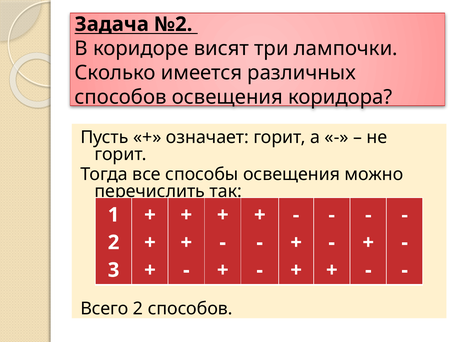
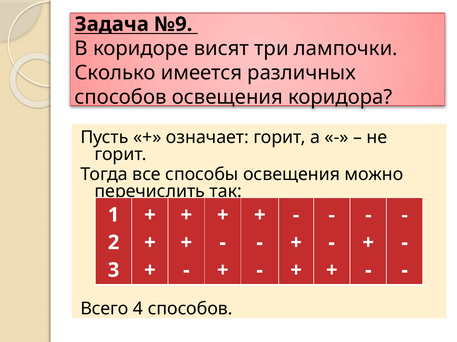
№2: №2 -> №9
Всего 2: 2 -> 4
